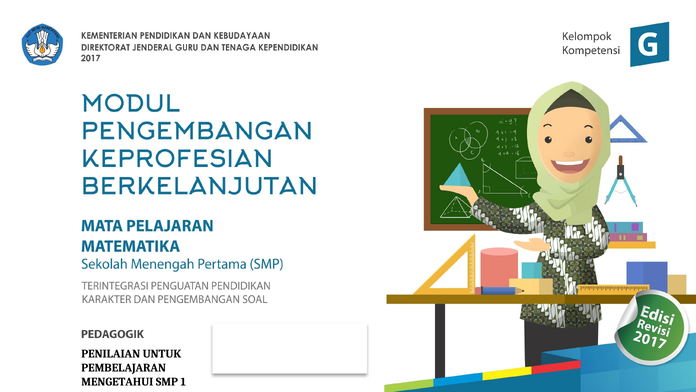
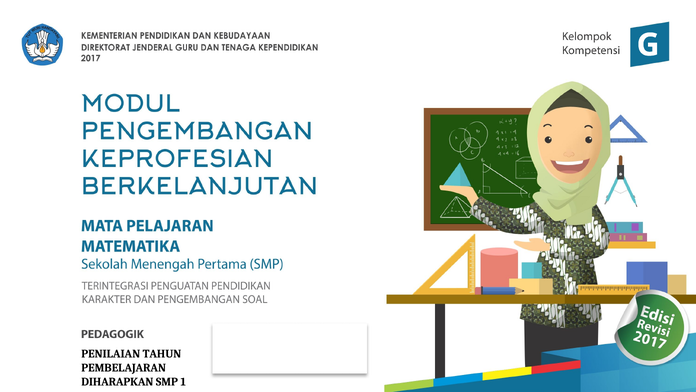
UNTUK: UNTUK -> TAHUN
MENGETAHUI: MENGETAHUI -> DIHARAPKAN
